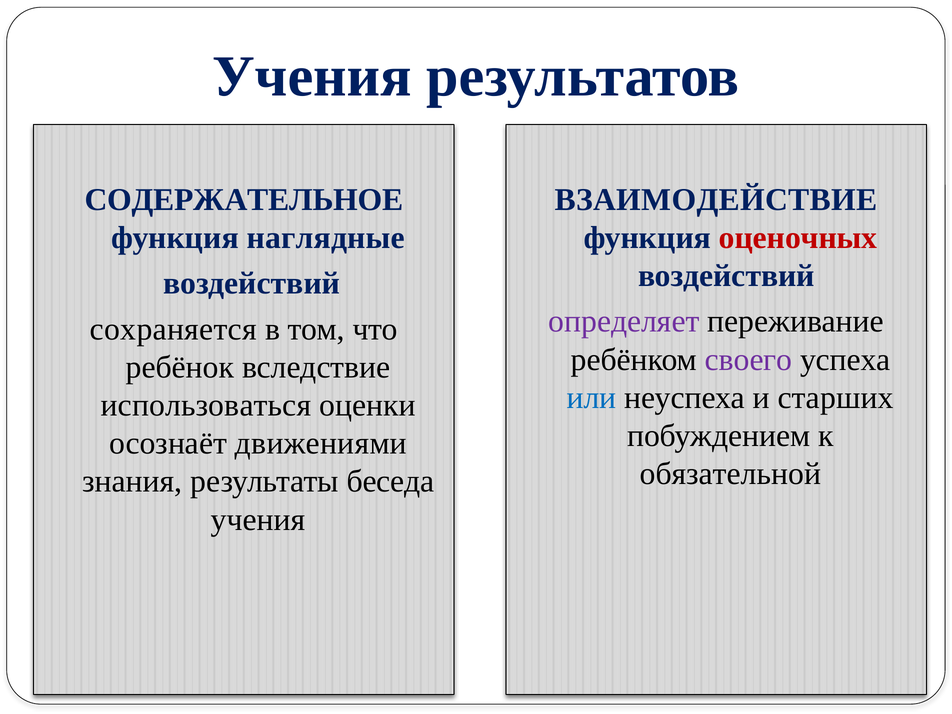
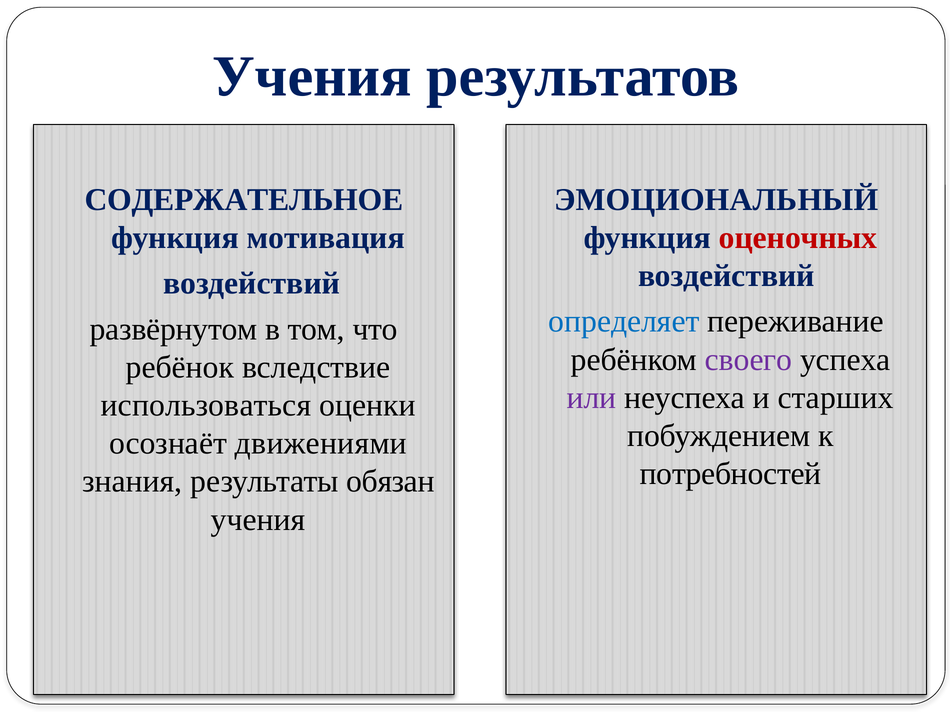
ВЗАИМОДЕЙСТВИЕ: ВЗАИМОДЕЙСТВИЕ -> ЭМОЦИОНАЛЬНЫЙ
наглядные: наглядные -> мотивация
определяет colour: purple -> blue
сохраняется: сохраняется -> развёрнутом
или colour: blue -> purple
обязательной: обязательной -> потребностей
беседа: беседа -> обязан
